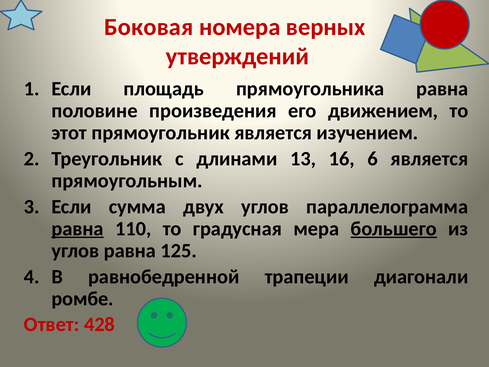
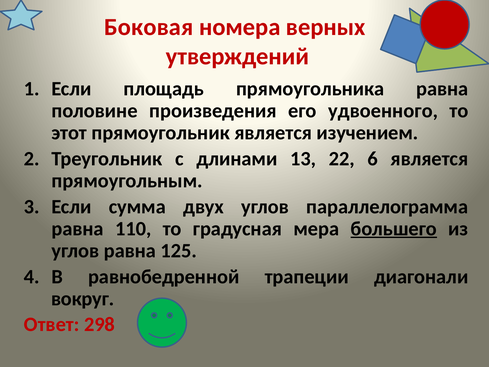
движением: движением -> удвоенного
16: 16 -> 22
равна at (78, 229) underline: present -> none
ромбе: ромбе -> вокруг
428: 428 -> 298
